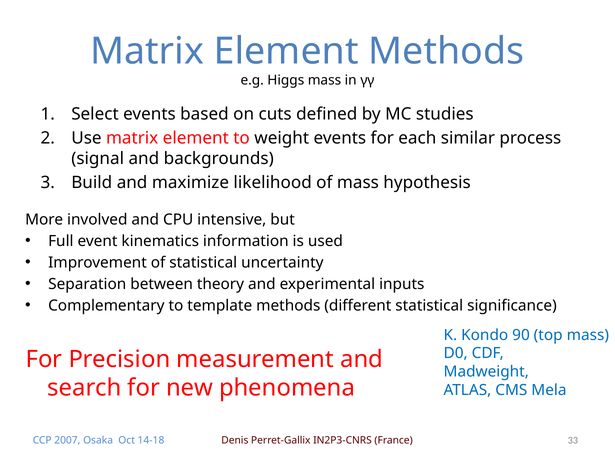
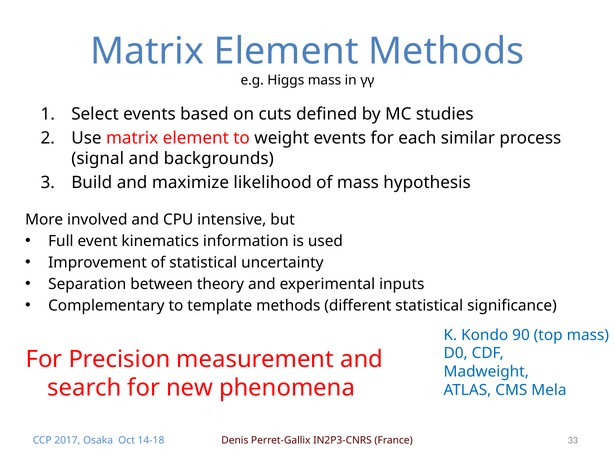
2007: 2007 -> 2017
